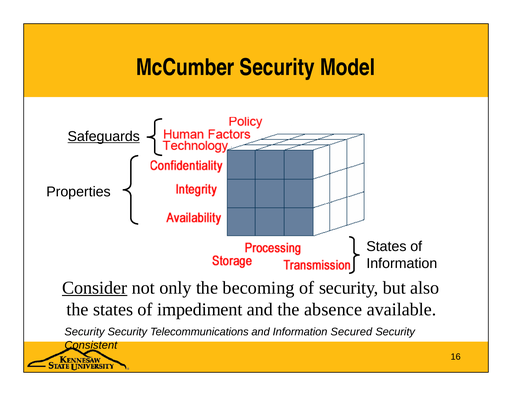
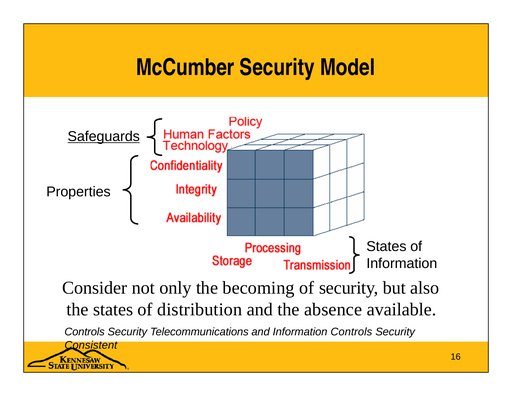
Consider underline: present -> none
impediment: impediment -> distribution
Security at (85, 332): Security -> Controls
Information Secured: Secured -> Controls
